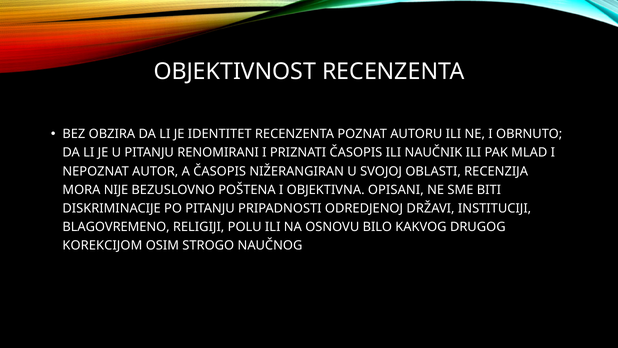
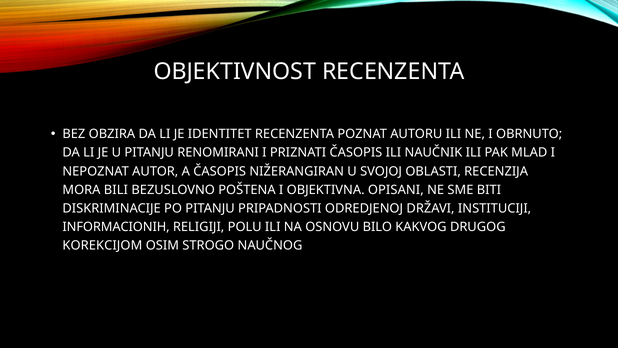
NIJE: NIJE -> BILI
BLAGOVREMENO: BLAGOVREMENO -> INFORMACIONIH
